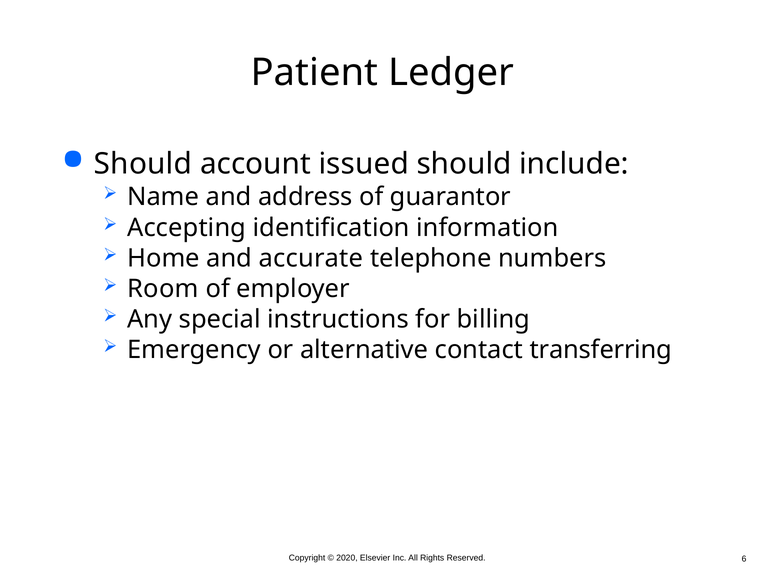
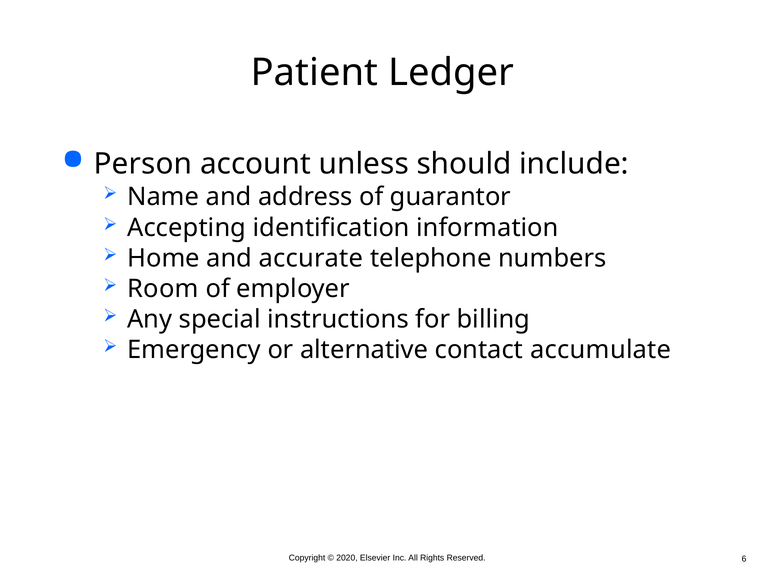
Should at (143, 164): Should -> Person
issued: issued -> unless
transferring: transferring -> accumulate
